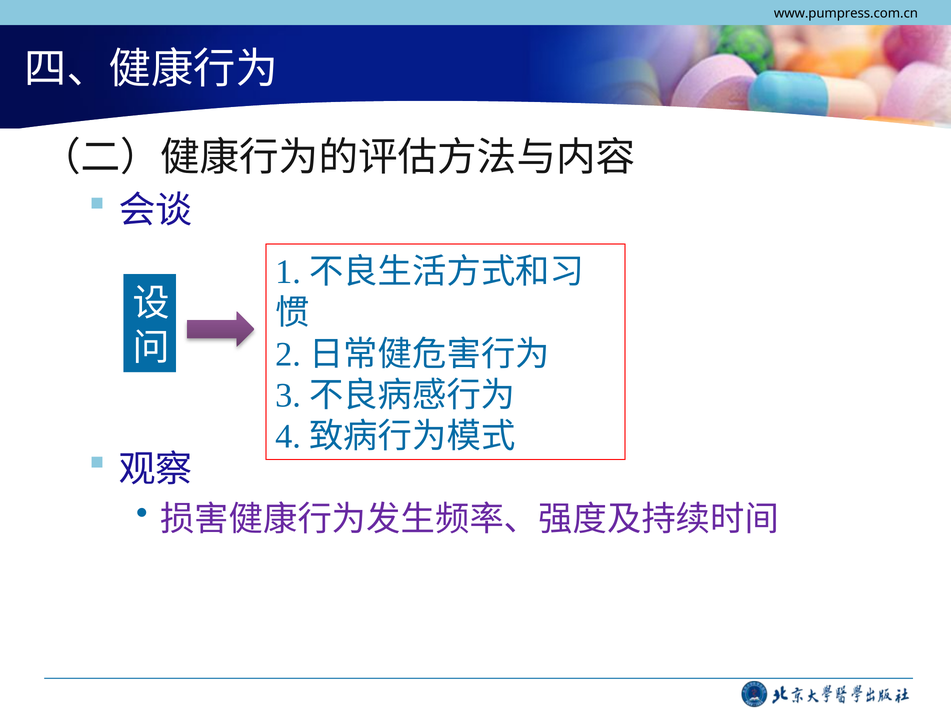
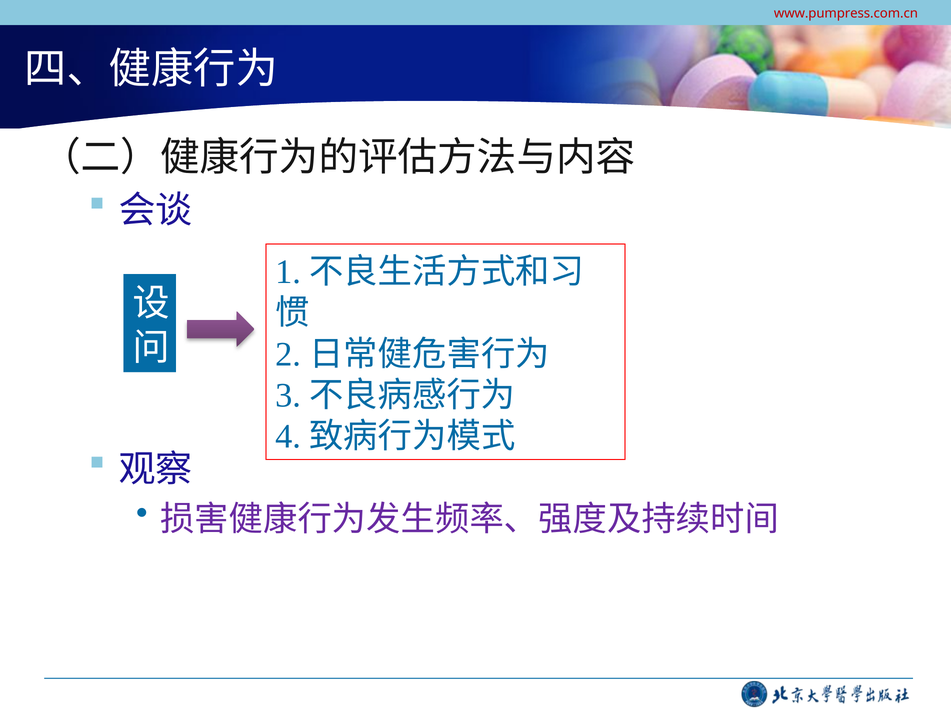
www.pumpress.com.cn colour: black -> red
